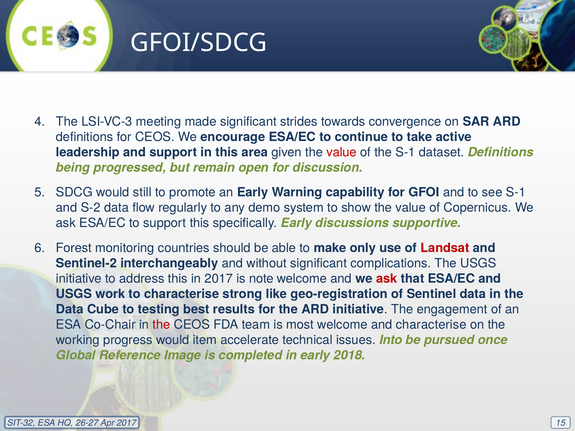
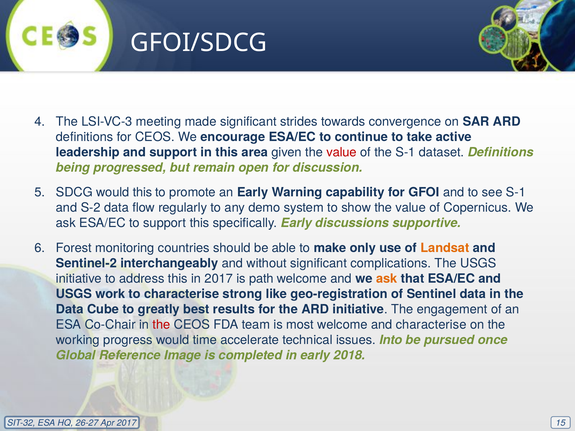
would still: still -> this
Landsat colour: red -> orange
note: note -> path
ask at (387, 279) colour: red -> orange
testing: testing -> greatly
item: item -> time
